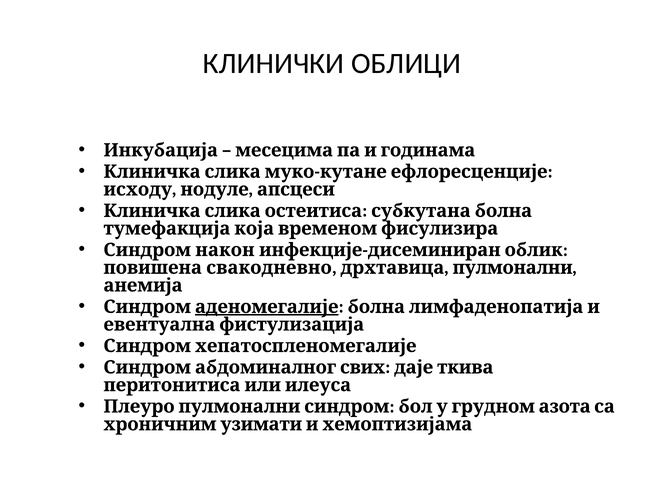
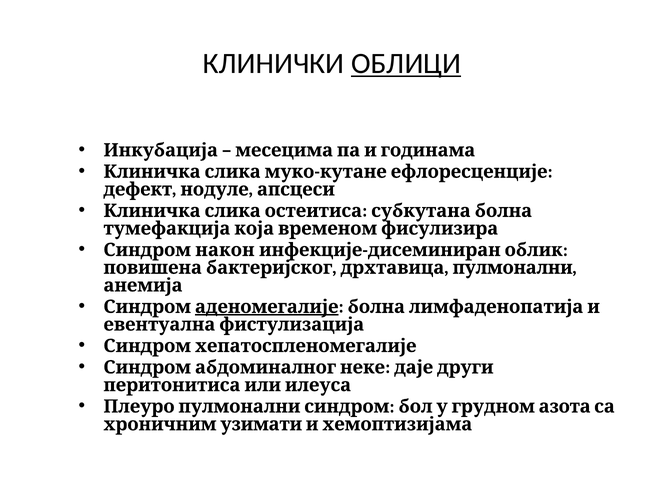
ОБЛИЦИ underline: none -> present
исходу: исходу -> дефект
свакодневно: свакодневно -> бактеријског
свих: свих -> неке
ткива: ткива -> други
